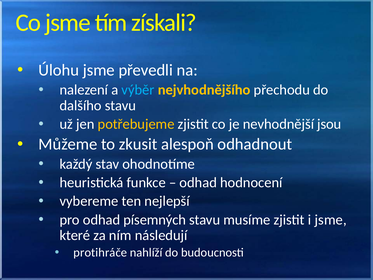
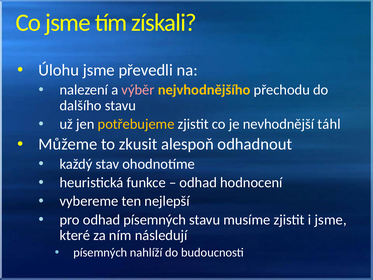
výběr colour: light blue -> pink
jsou: jsou -> táhl
protihráče at (100, 252): protihráče -> písemných
